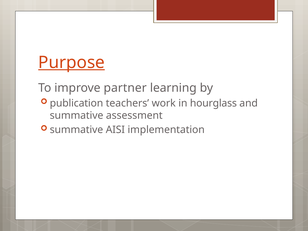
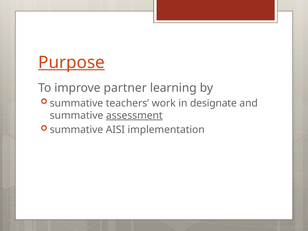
publication at (76, 103): publication -> summative
hourglass: hourglass -> designate
assessment underline: none -> present
